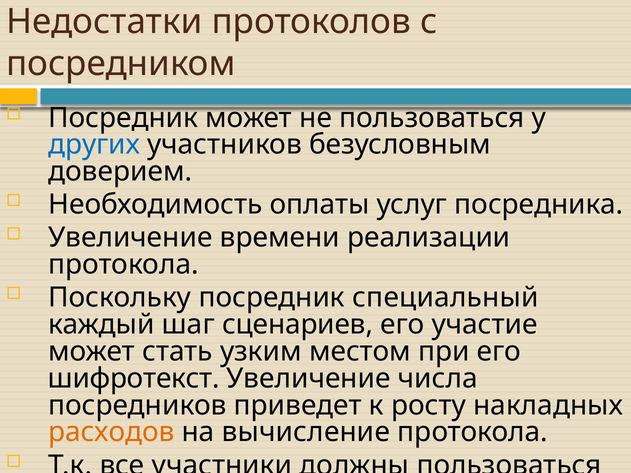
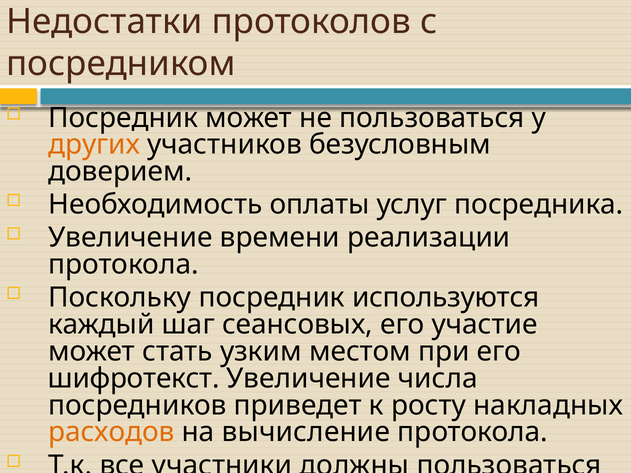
других colour: blue -> orange
специальный: специальный -> используются
сценариев: сценариев -> сеансовых
